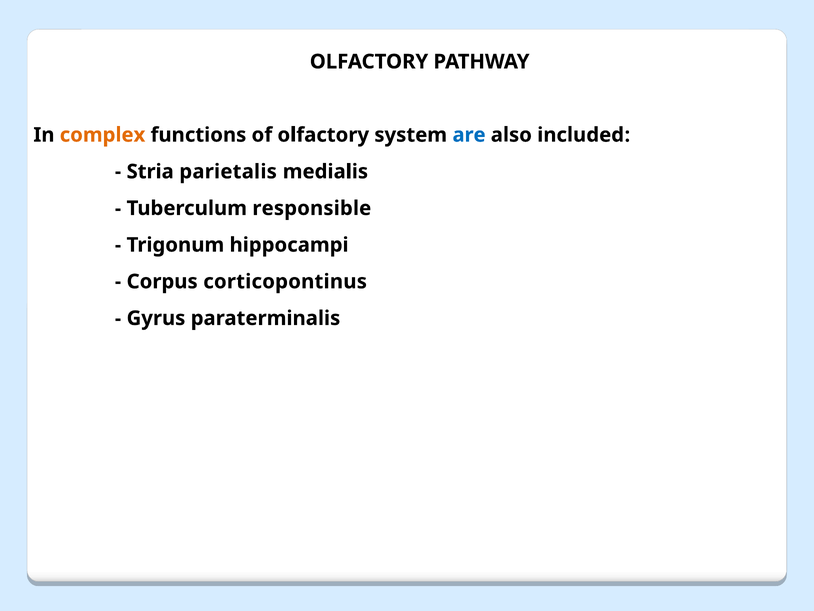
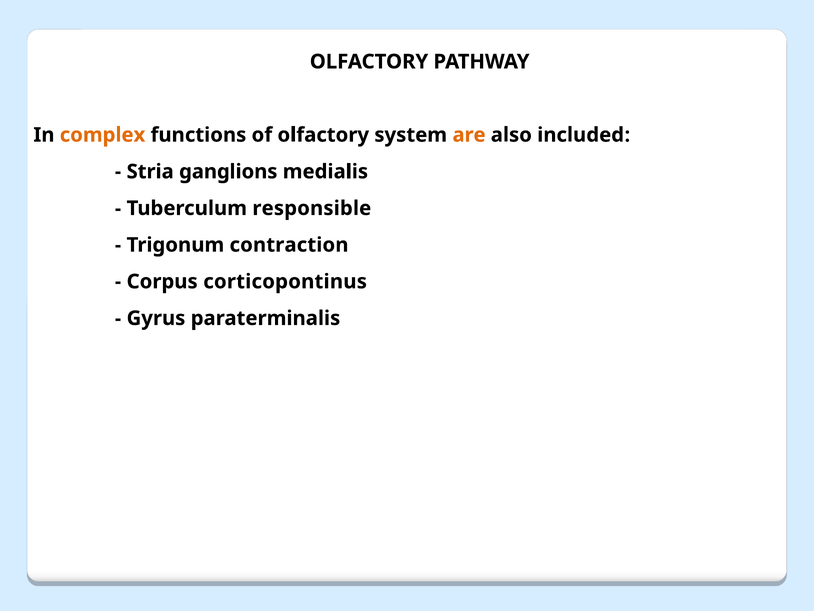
are colour: blue -> orange
parietalis: parietalis -> ganglions
hippocampi: hippocampi -> contraction
